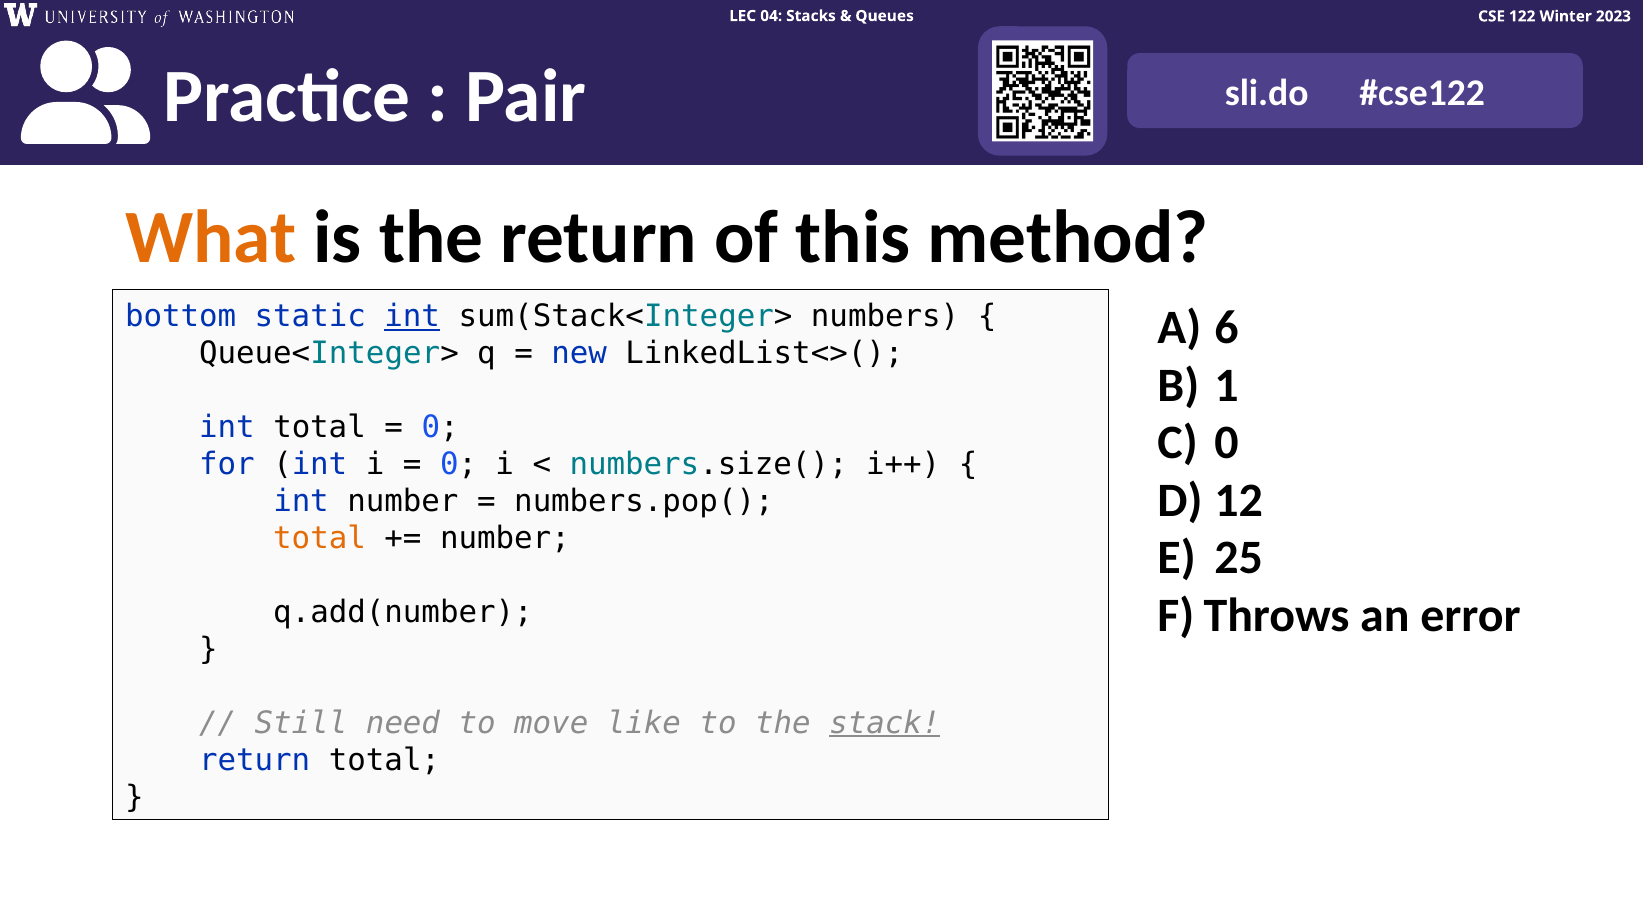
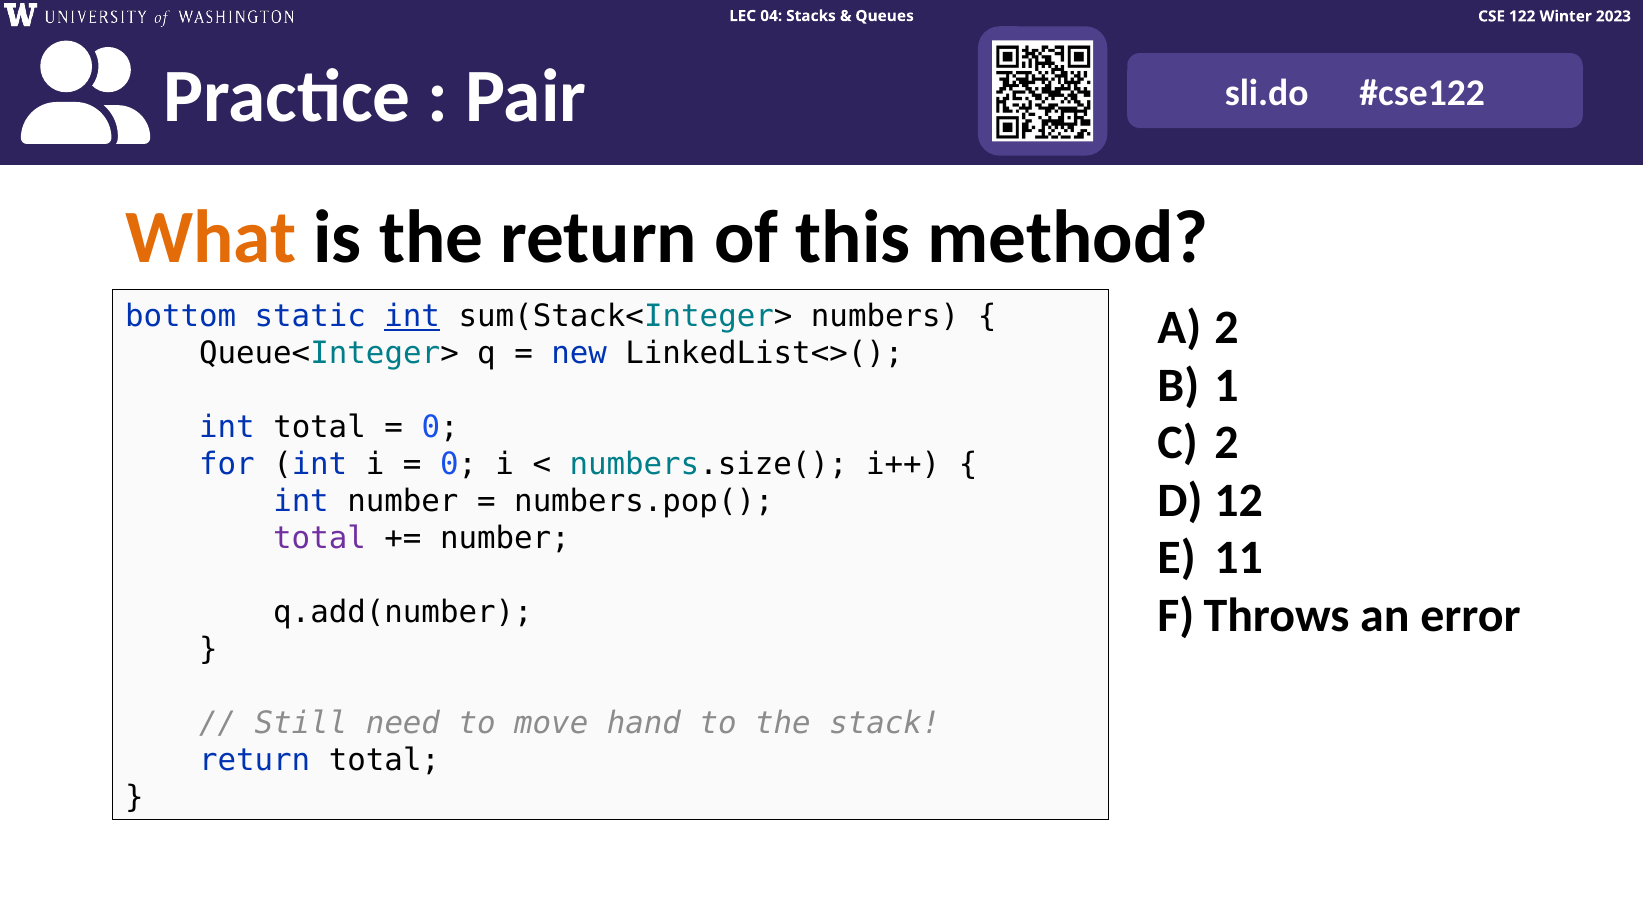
6 at (1226, 328): 6 -> 2
0 at (1226, 443): 0 -> 2
total at (320, 538) colour: orange -> purple
25: 25 -> 11
like: like -> hand
stack underline: present -> none
